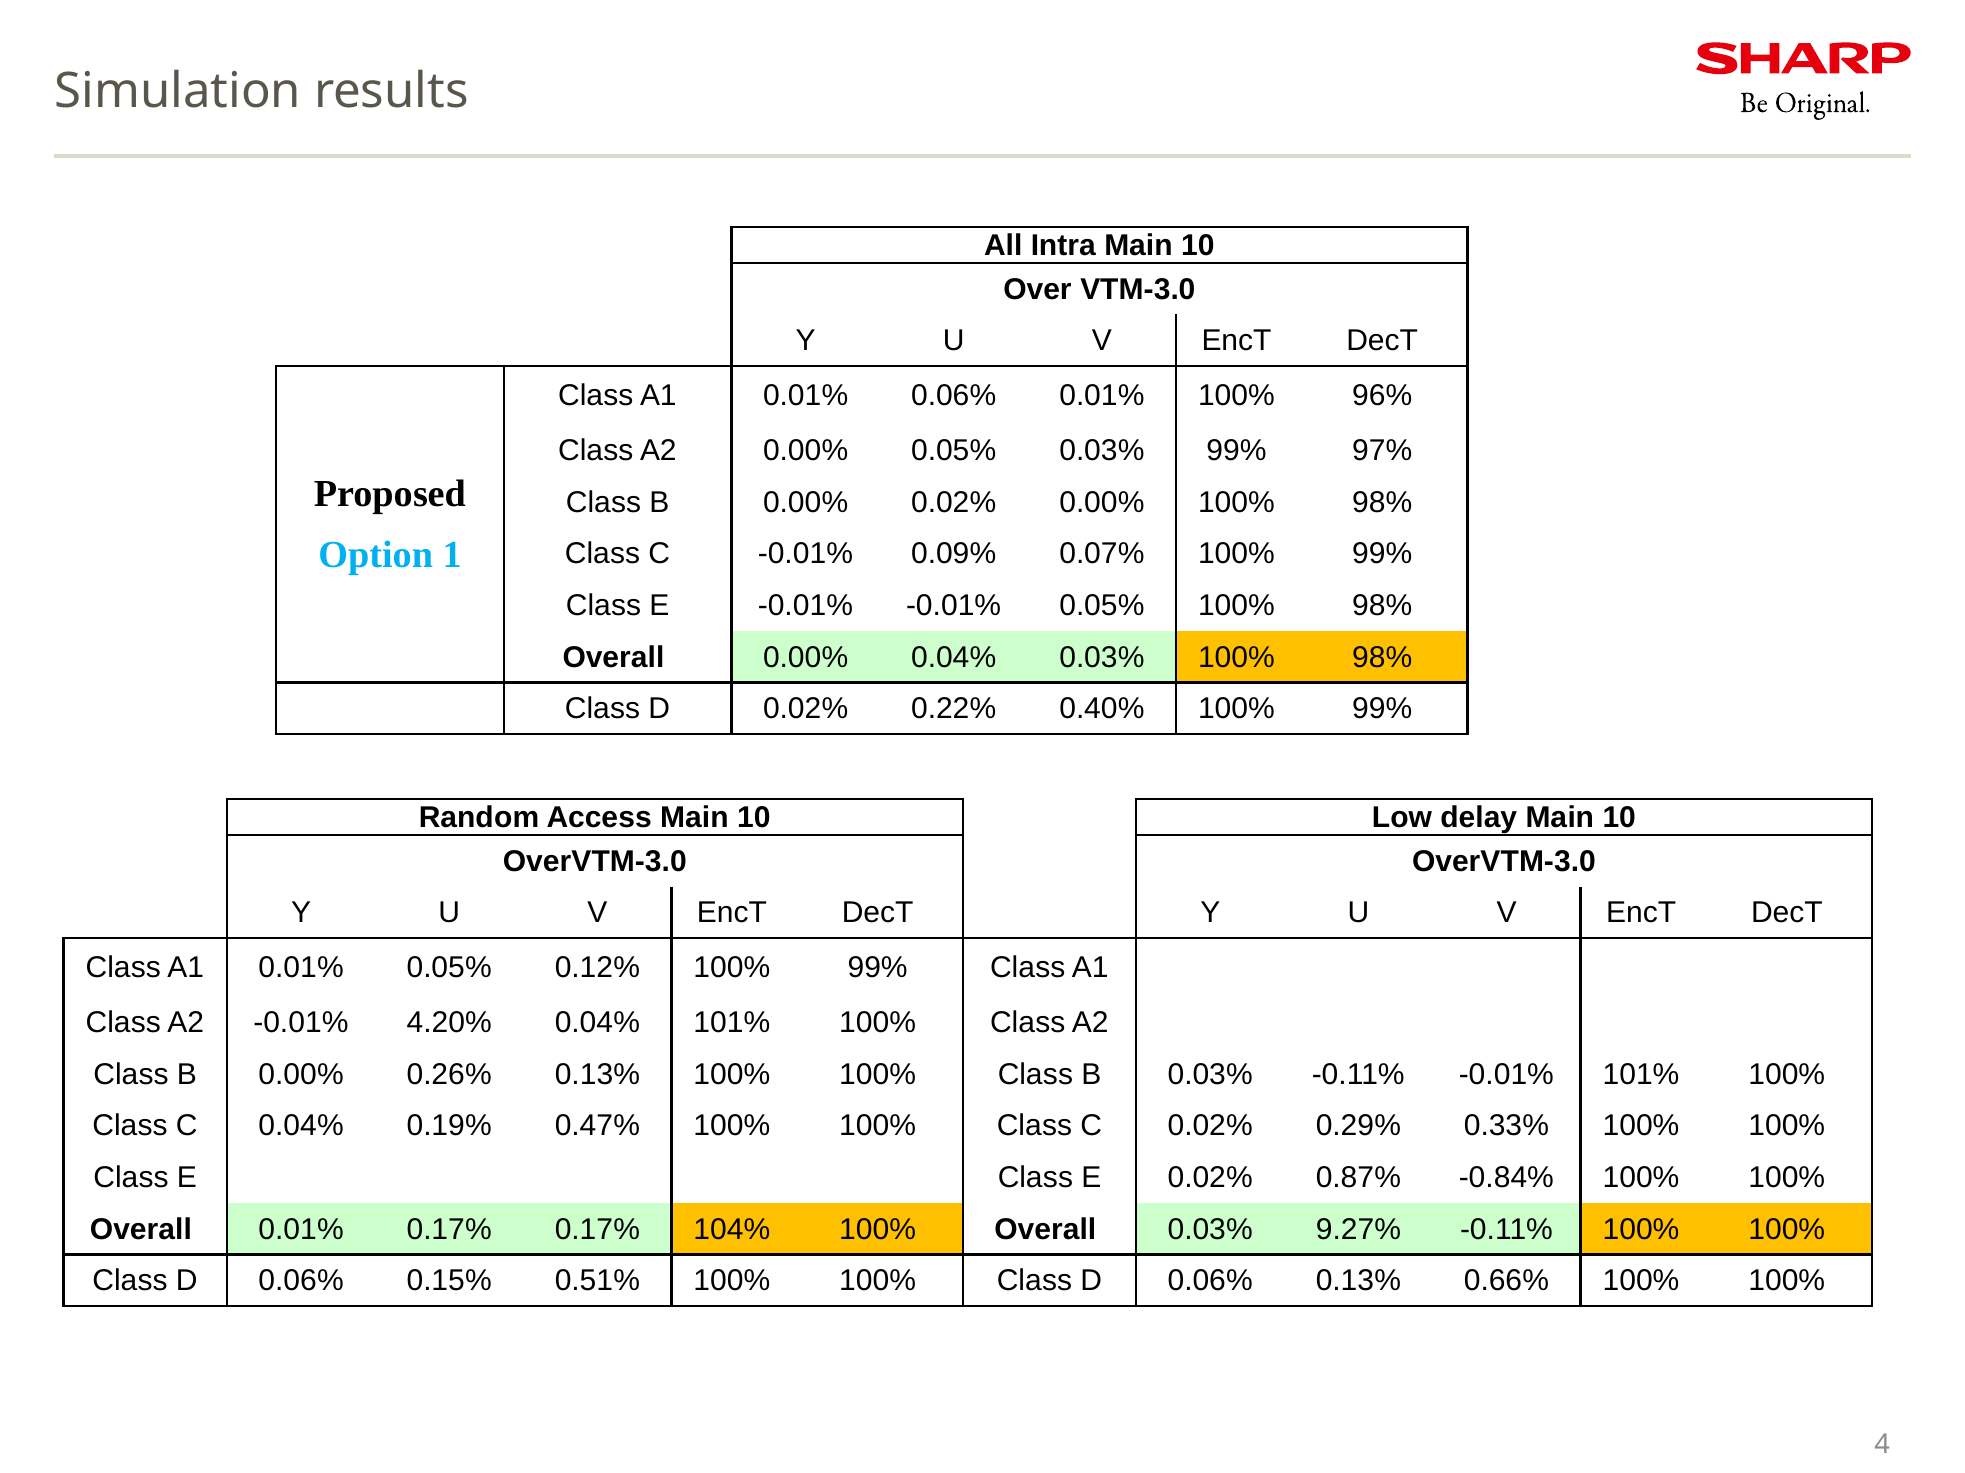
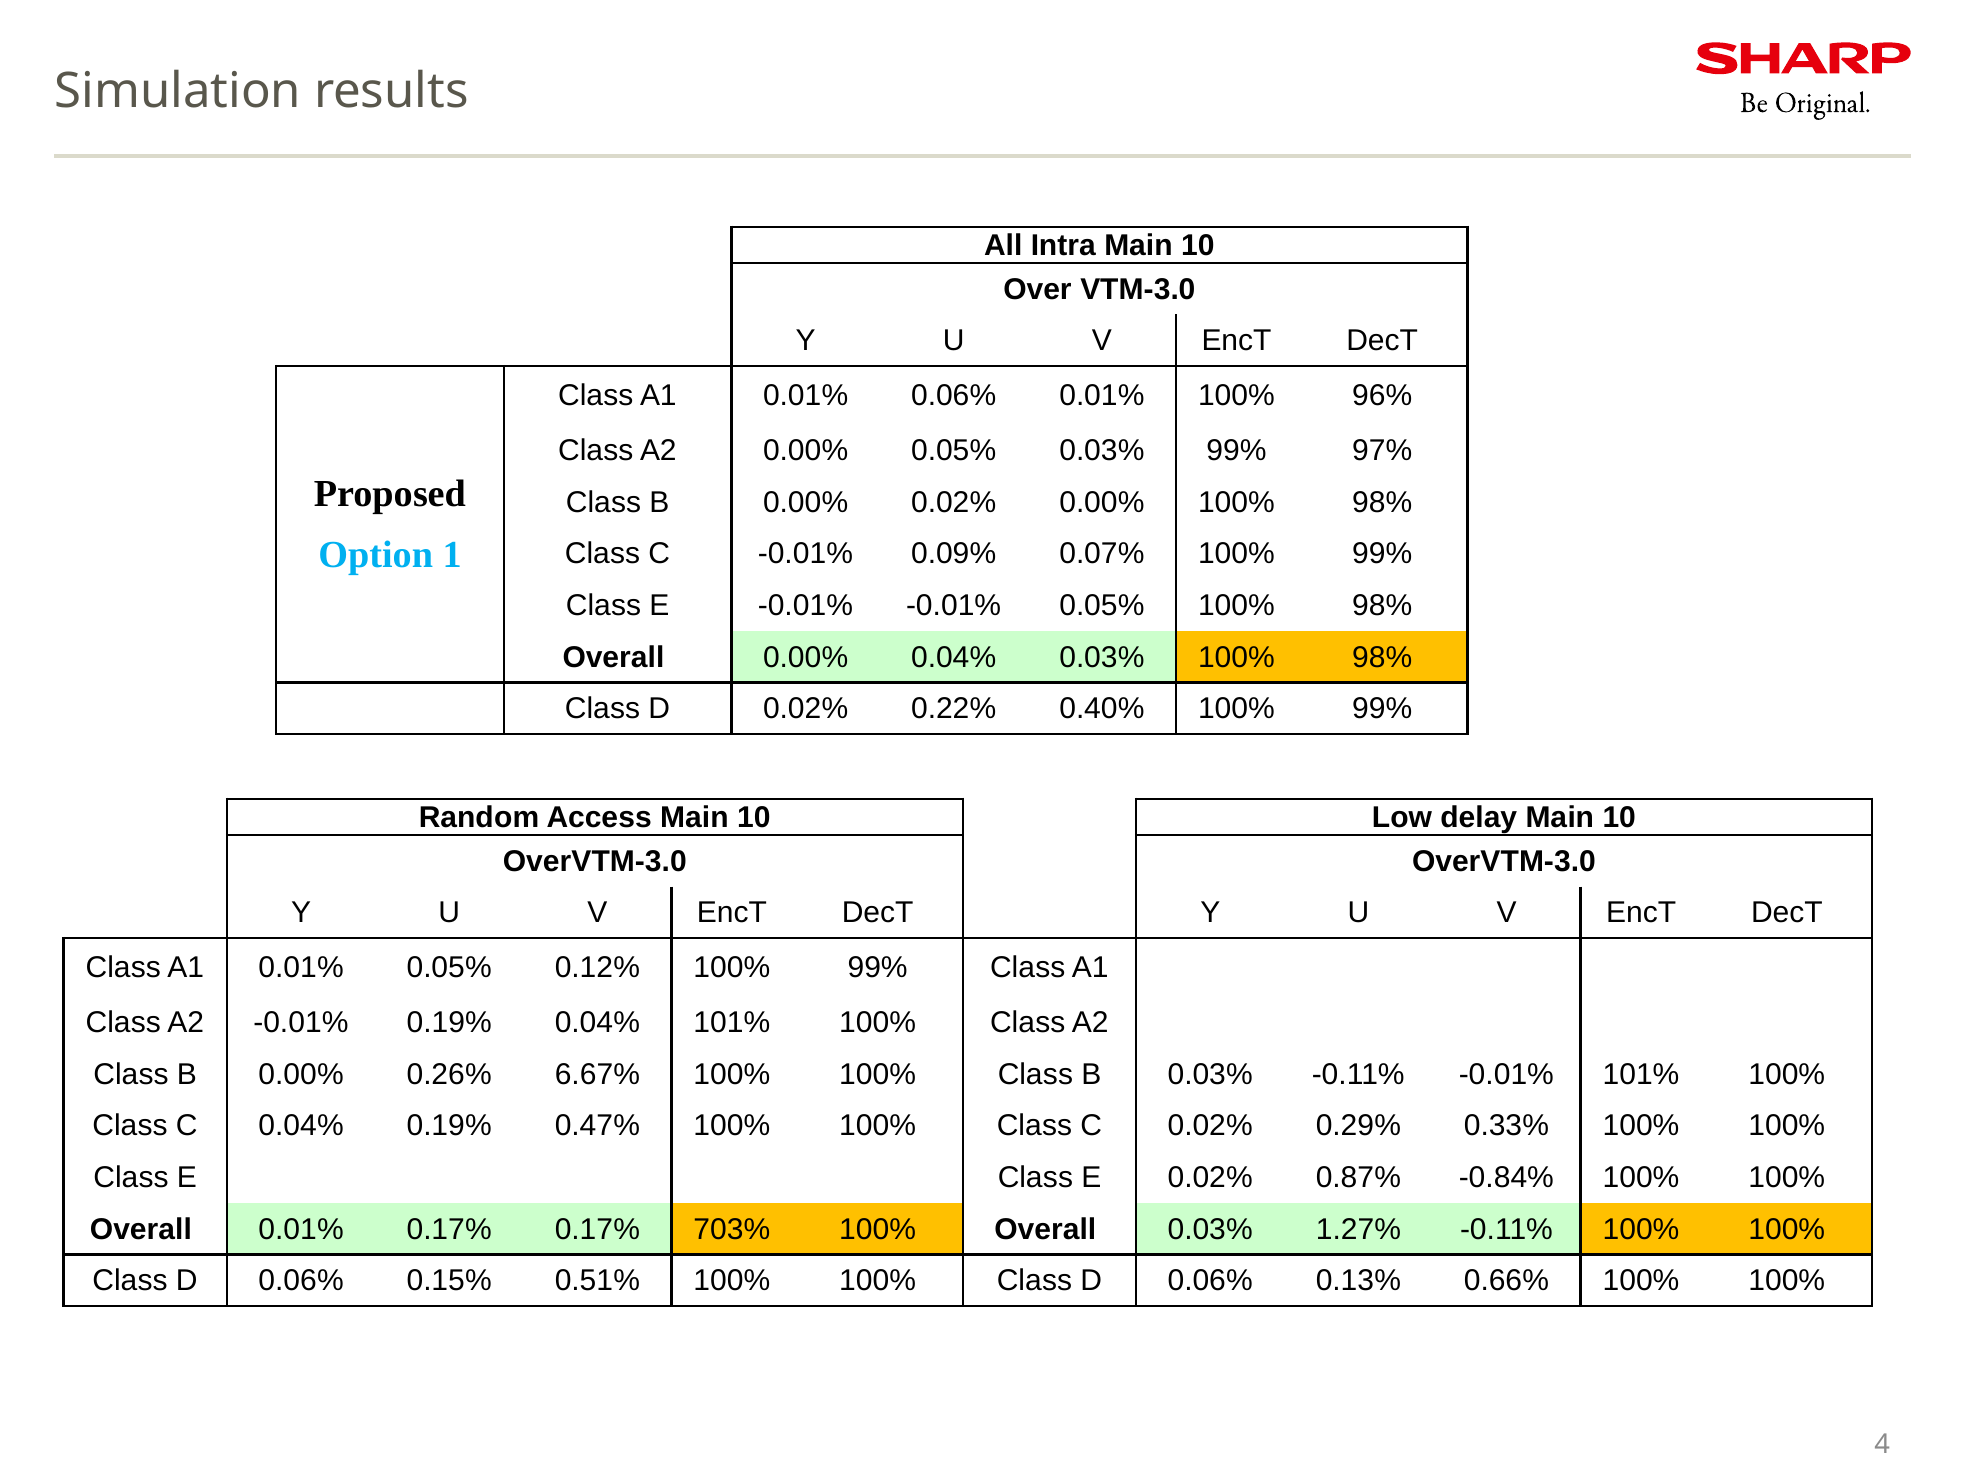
-0.01% 4.20%: 4.20% -> 0.19%
0.26% 0.13%: 0.13% -> 6.67%
104%: 104% -> 703%
9.27%: 9.27% -> 1.27%
